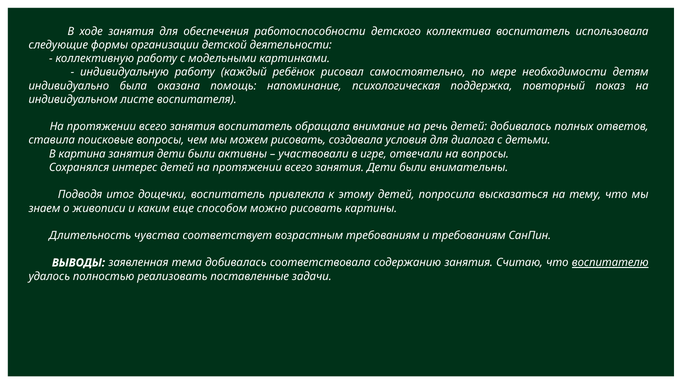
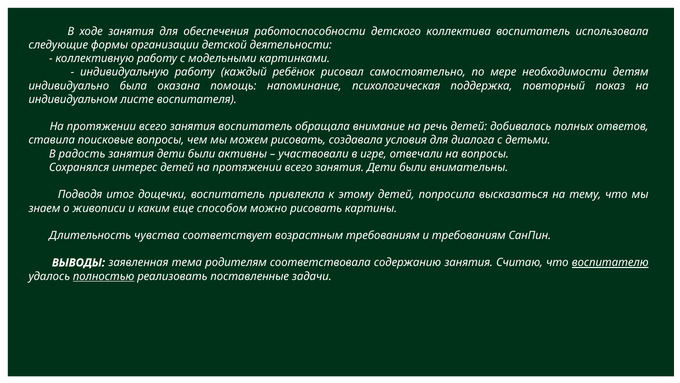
картина: картина -> радость
тема добивалась: добивалась -> родителям
полностью underline: none -> present
